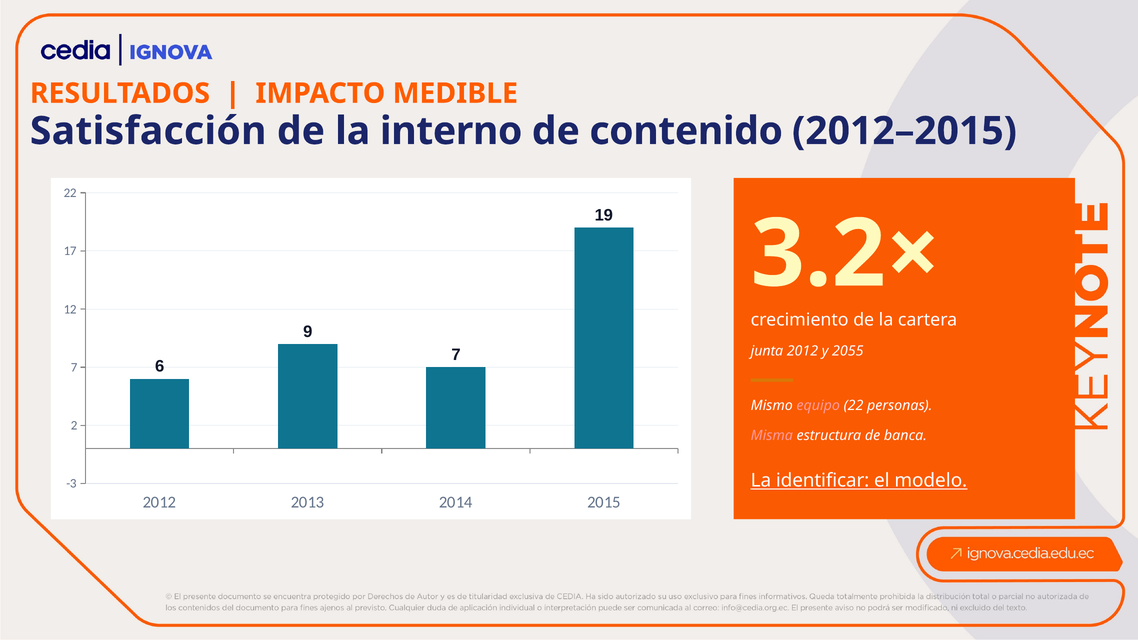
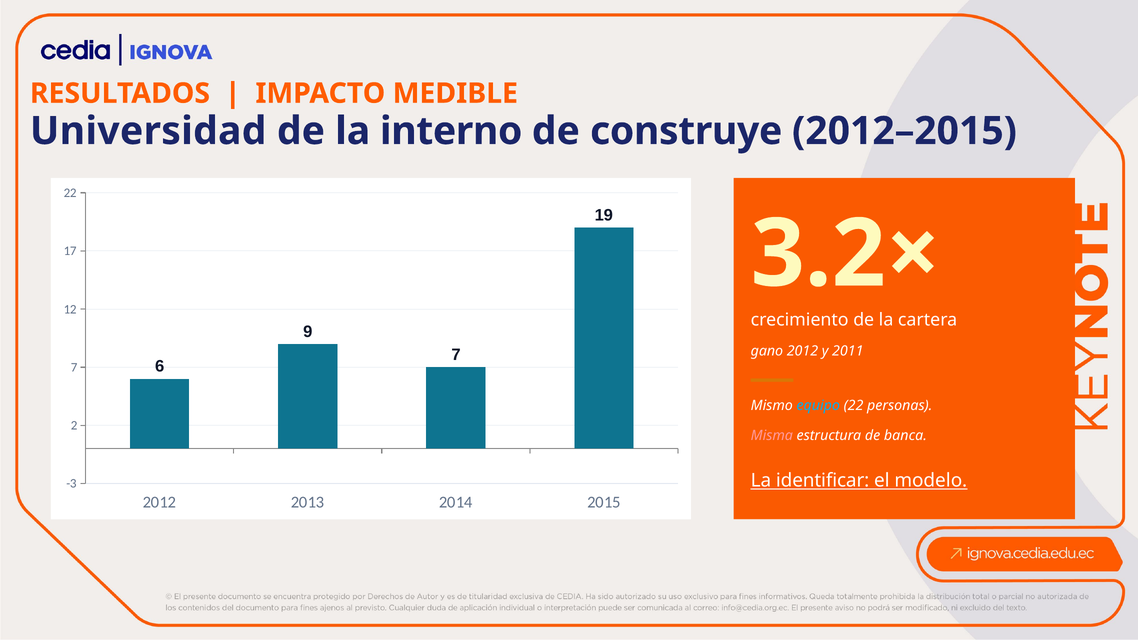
Satisfacción: Satisfacción -> Universidad
contenido: contenido -> construye
junta: junta -> gano
2055: 2055 -> 2011
equipo colour: pink -> light blue
